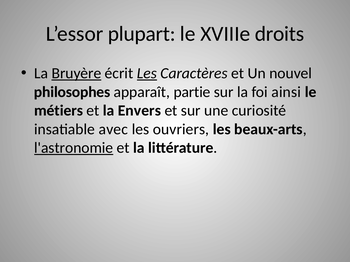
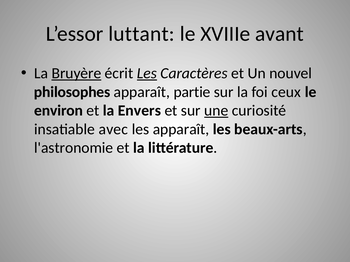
plupart: plupart -> luttant
droits: droits -> avant
ainsi: ainsi -> ceux
métiers: métiers -> environ
une underline: none -> present
les ouvriers: ouvriers -> apparaît
l'astronomie underline: present -> none
